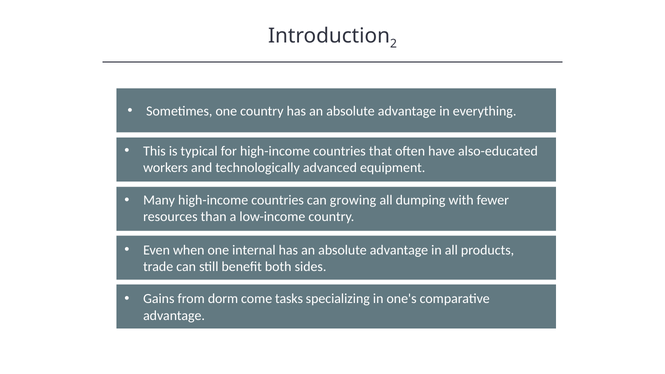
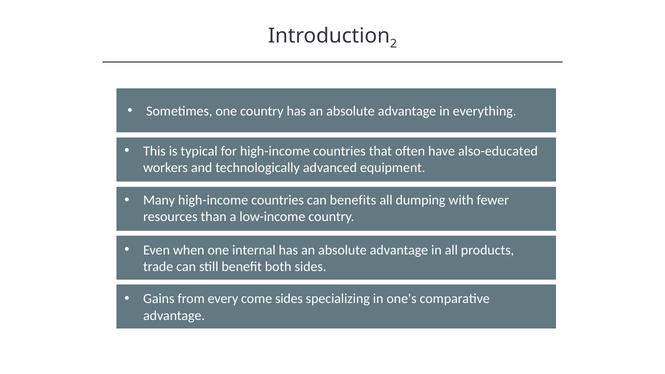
growing: growing -> benefits
dorm: dorm -> every
come tasks: tasks -> sides
